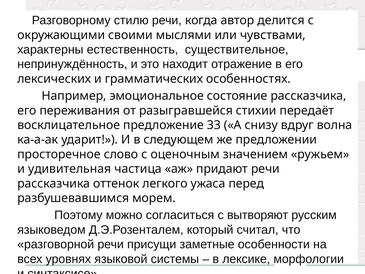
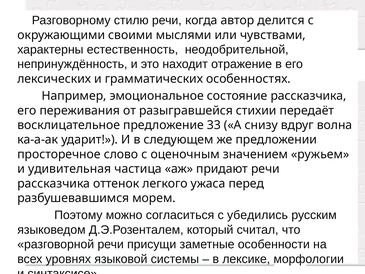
существительное: существительное -> неодобрительной
вытворяют: вытворяют -> убедились
